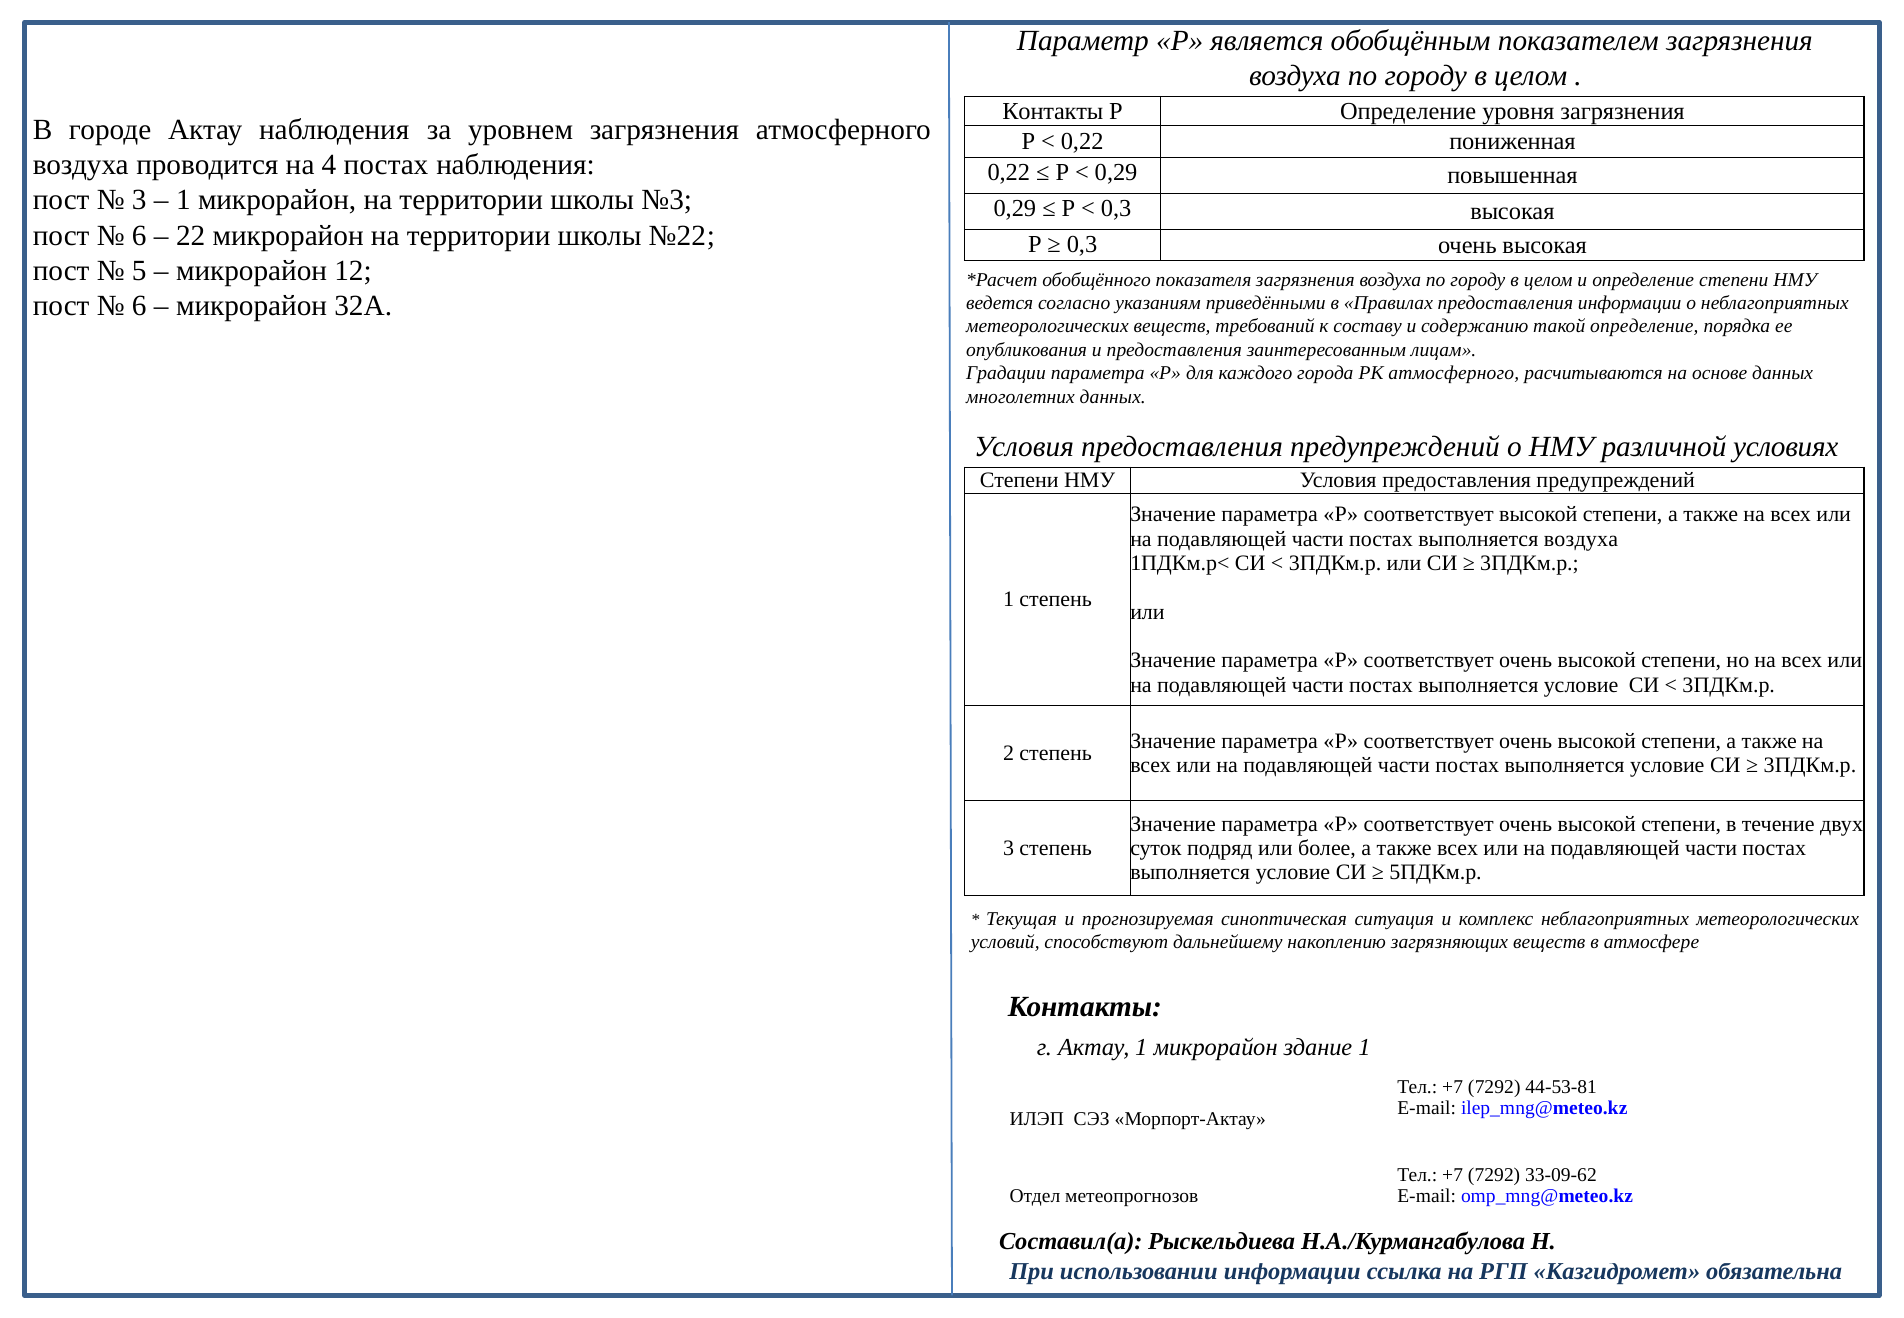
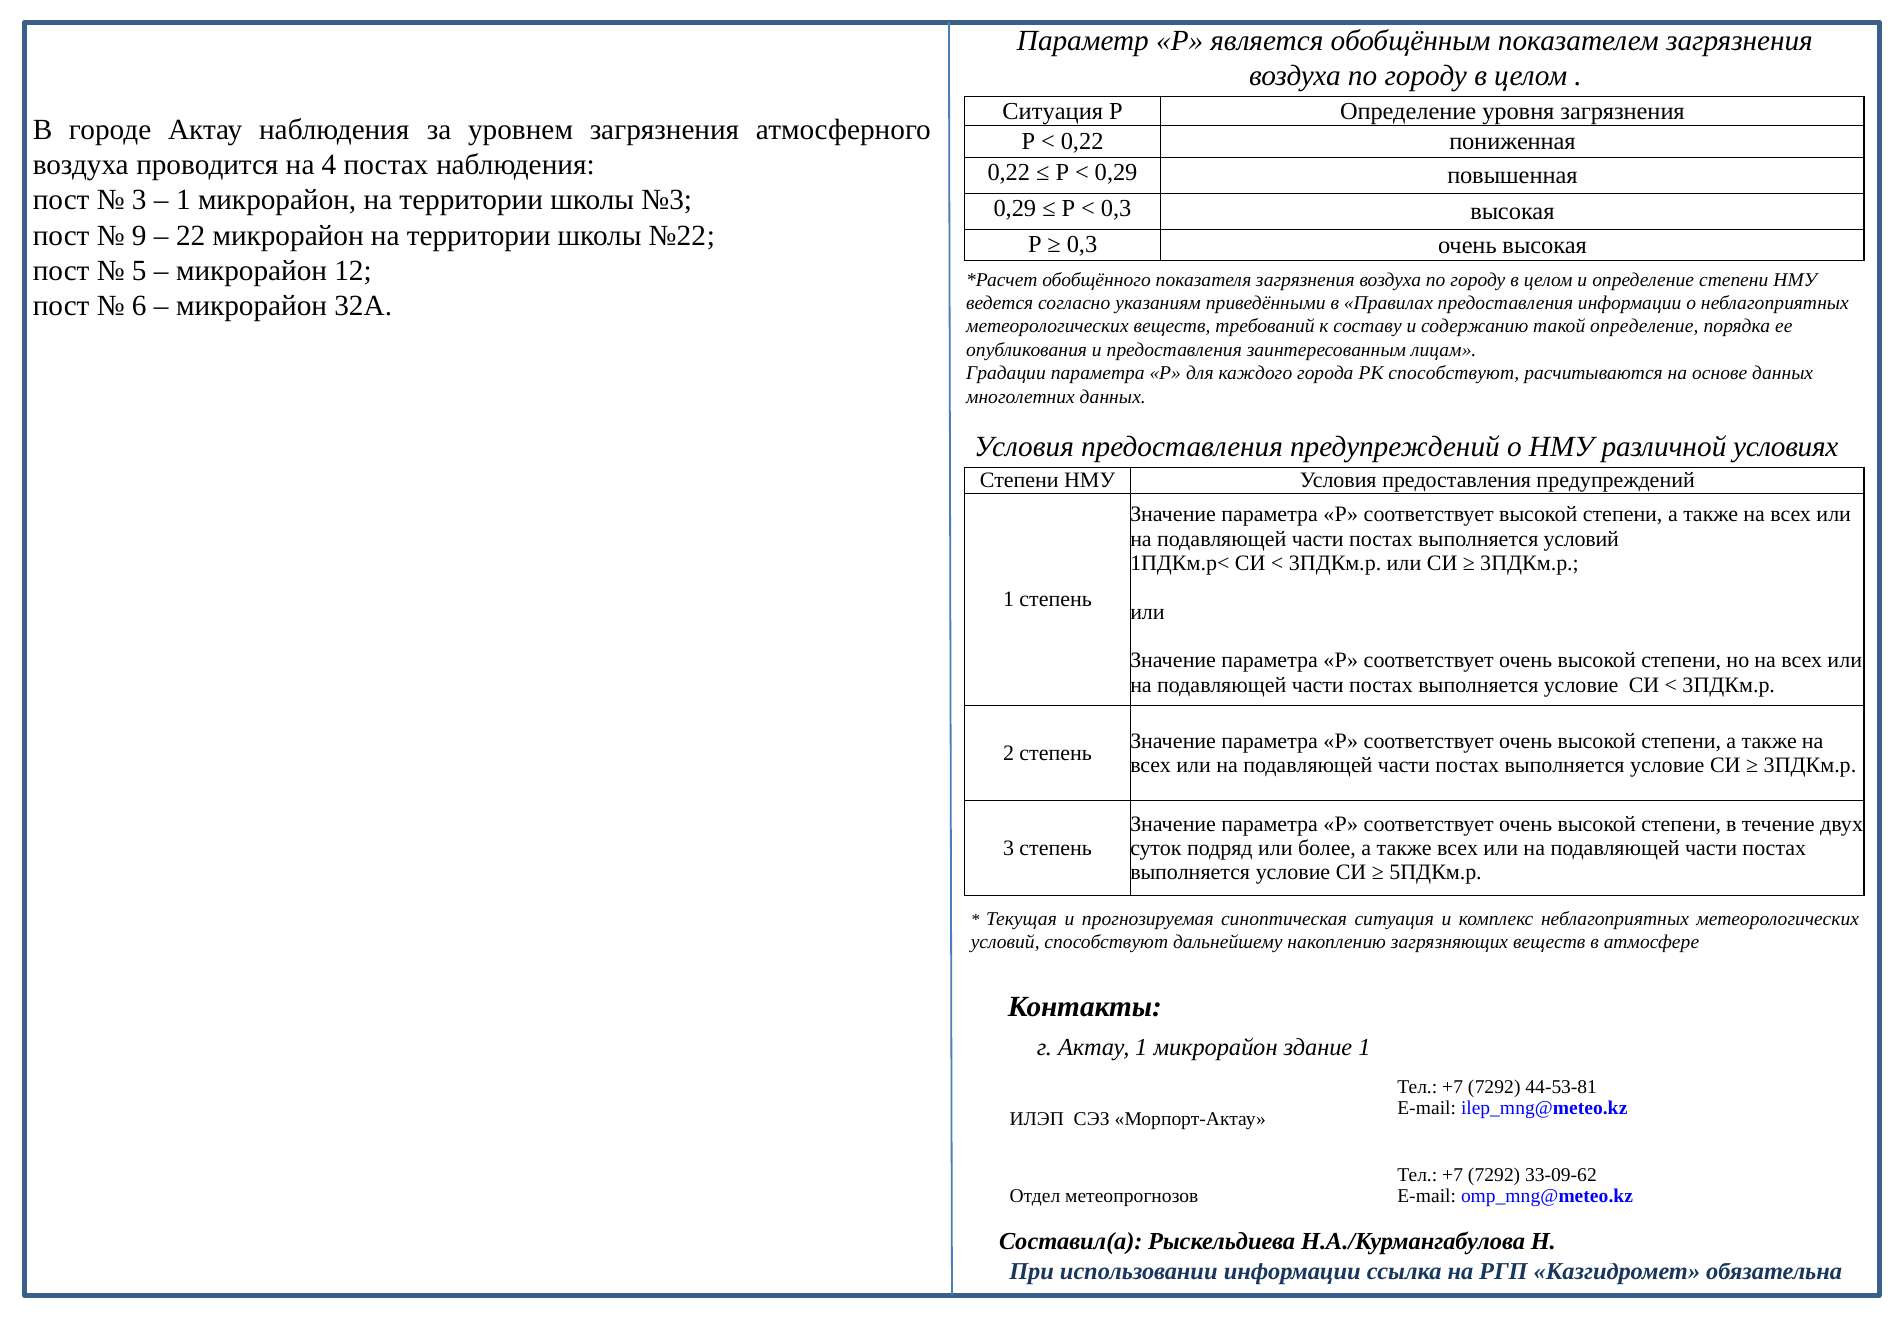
Контакты at (1053, 111): Контакты -> Ситуация
6 at (139, 235): 6 -> 9
РК атмосферного: атмосферного -> способствуют
выполняется воздуха: воздуха -> условий
